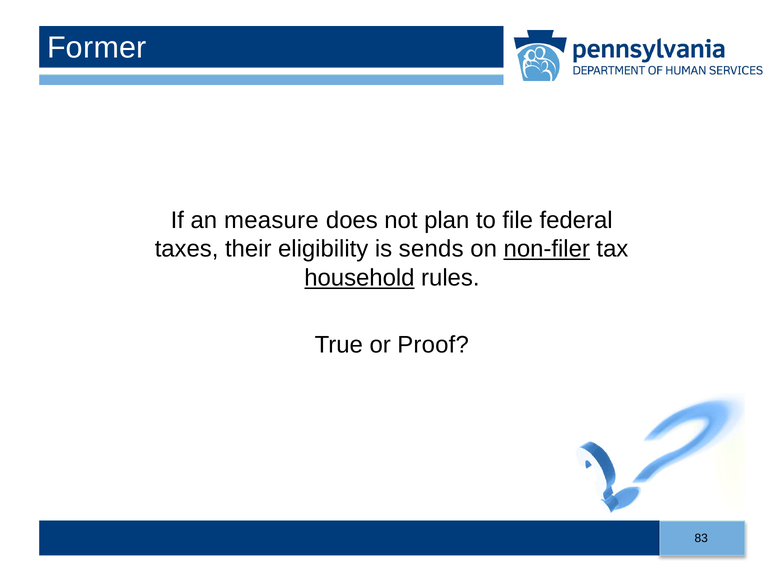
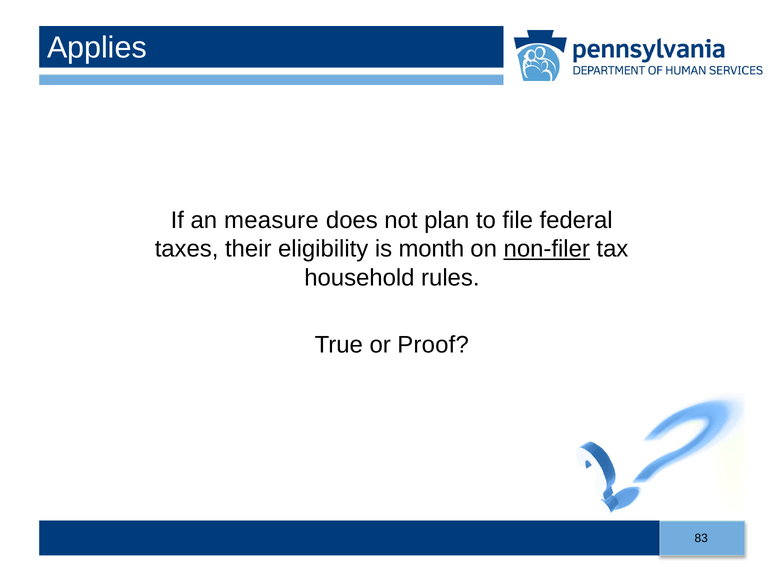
Former: Former -> Applies
sends: sends -> month
household underline: present -> none
